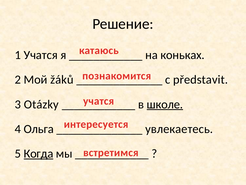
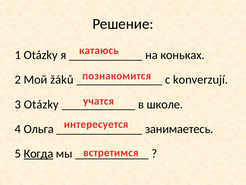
1 Учaтся: Учaтся -> Otázky
představit: představit -> konverzují
школе underline: present -> none
увлекаетесь: увлекаетесь -> занимаетесь
